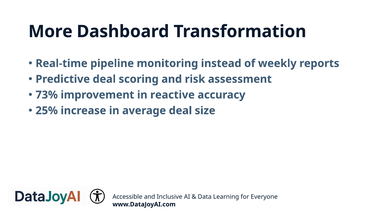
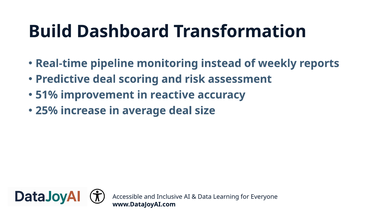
More: More -> Build
73%: 73% -> 51%
